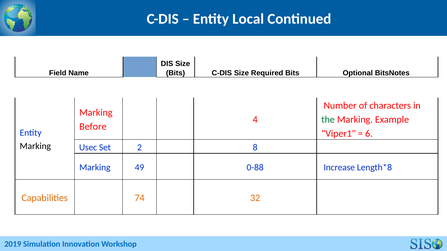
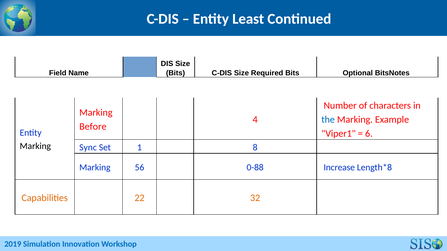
Local: Local -> Least
the colour: green -> blue
Usec: Usec -> Sync
2: 2 -> 1
49: 49 -> 56
Capabilities 74: 74 -> 22
